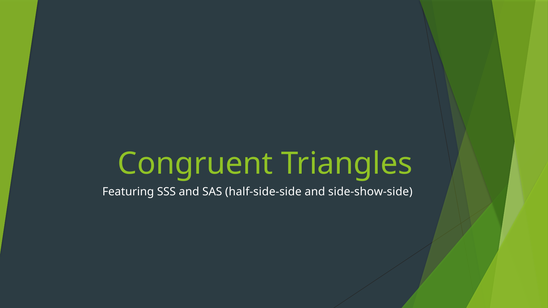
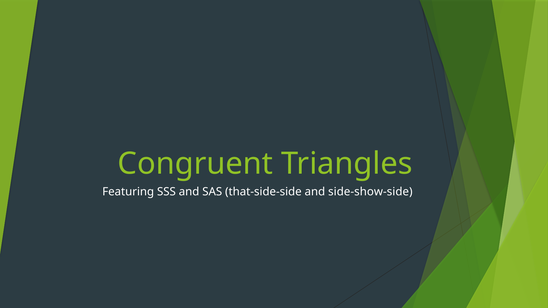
half-side-side: half-side-side -> that-side-side
